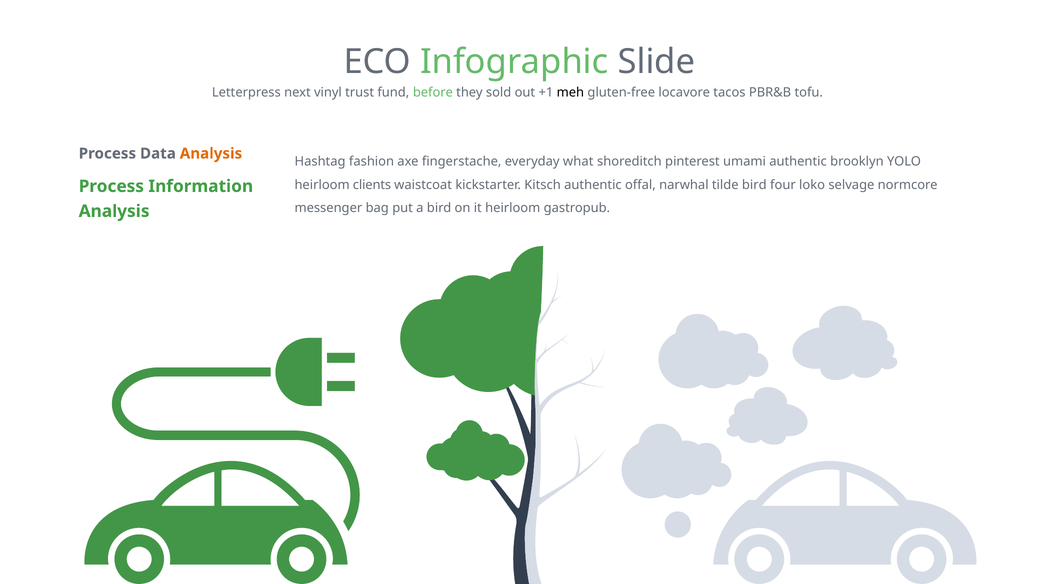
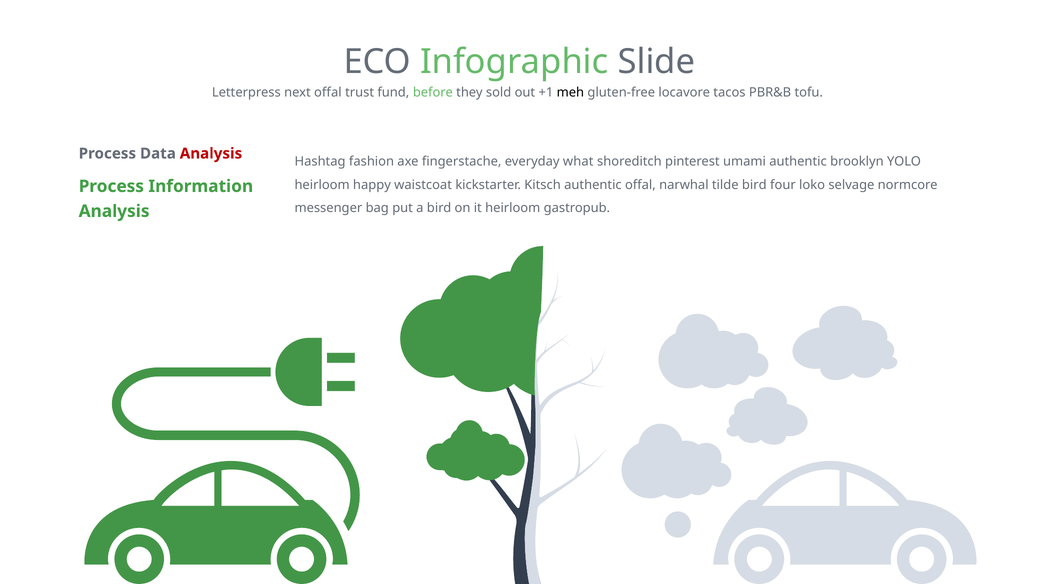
next vinyl: vinyl -> offal
Analysis at (211, 153) colour: orange -> red
clients: clients -> happy
